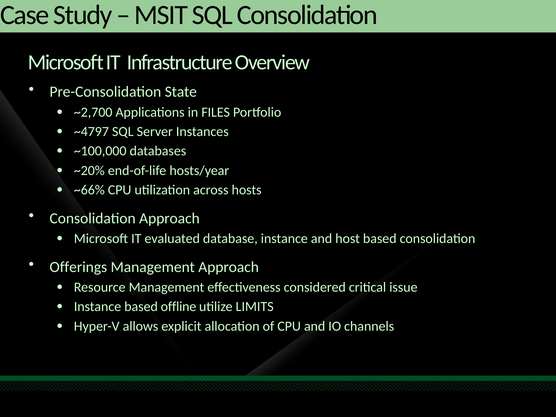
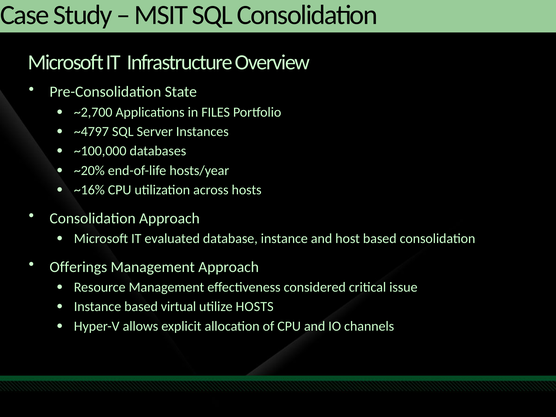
~66%: ~66% -> ~16%
offline: offline -> virtual
utilize LIMITS: LIMITS -> HOSTS
